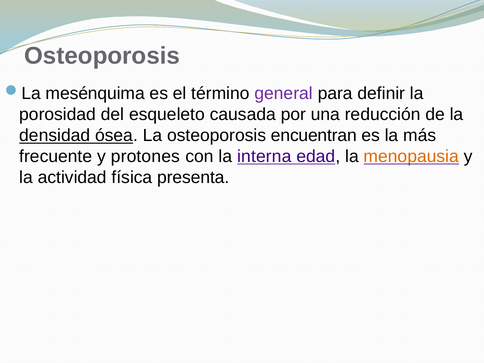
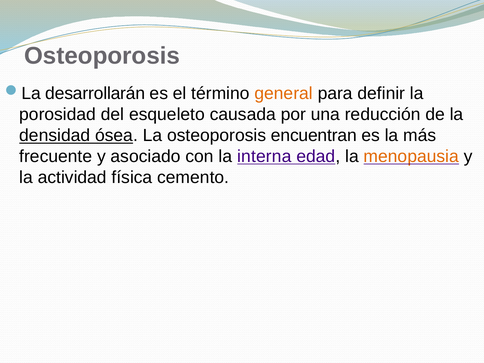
mesénquima: mesénquima -> desarrollarán
general colour: purple -> orange
protones: protones -> asociado
presenta: presenta -> cemento
